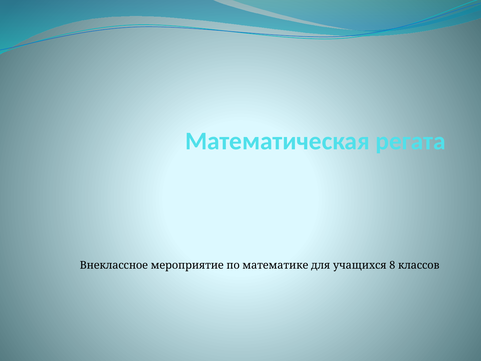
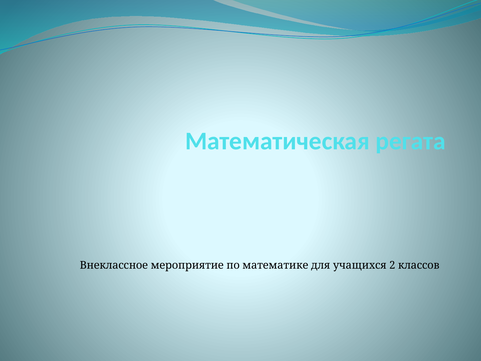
8: 8 -> 2
